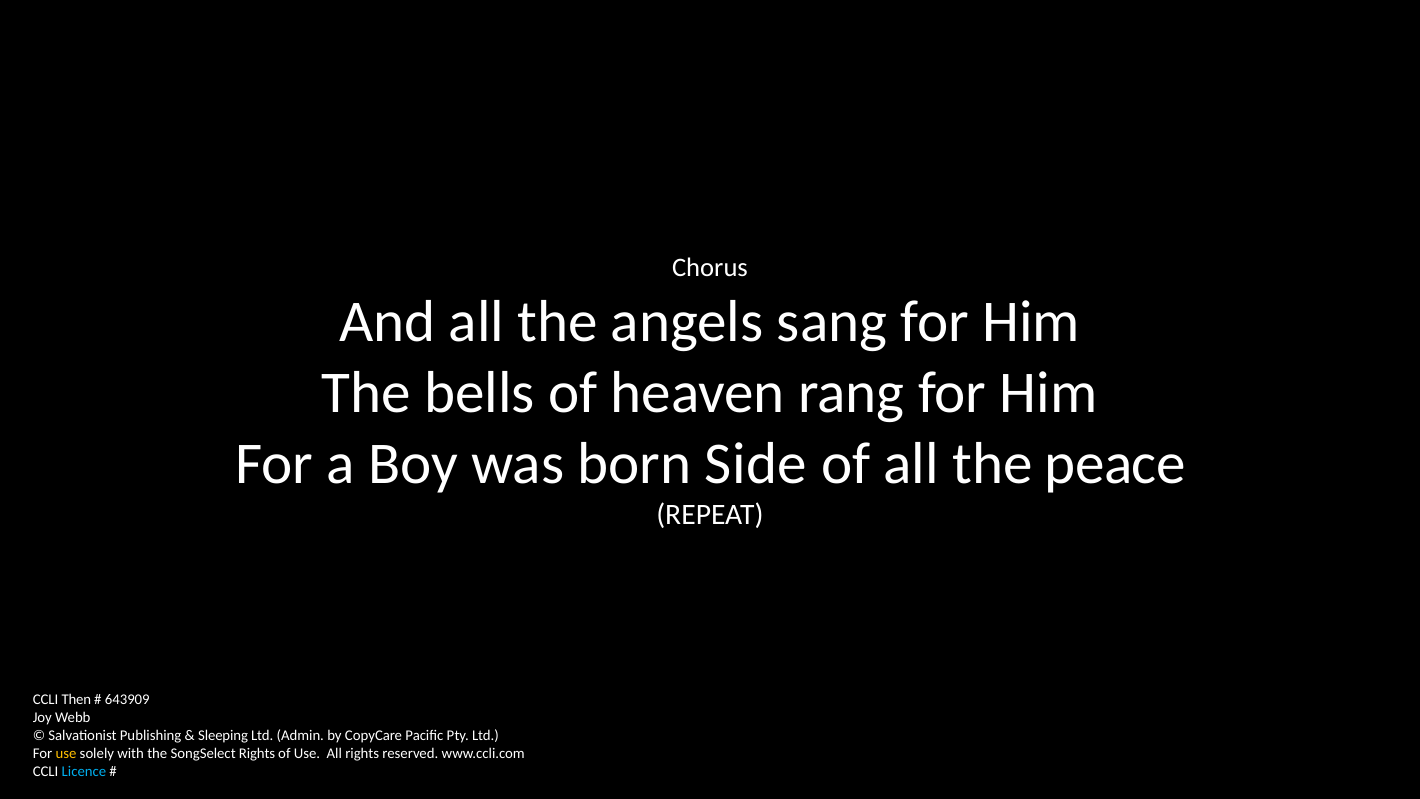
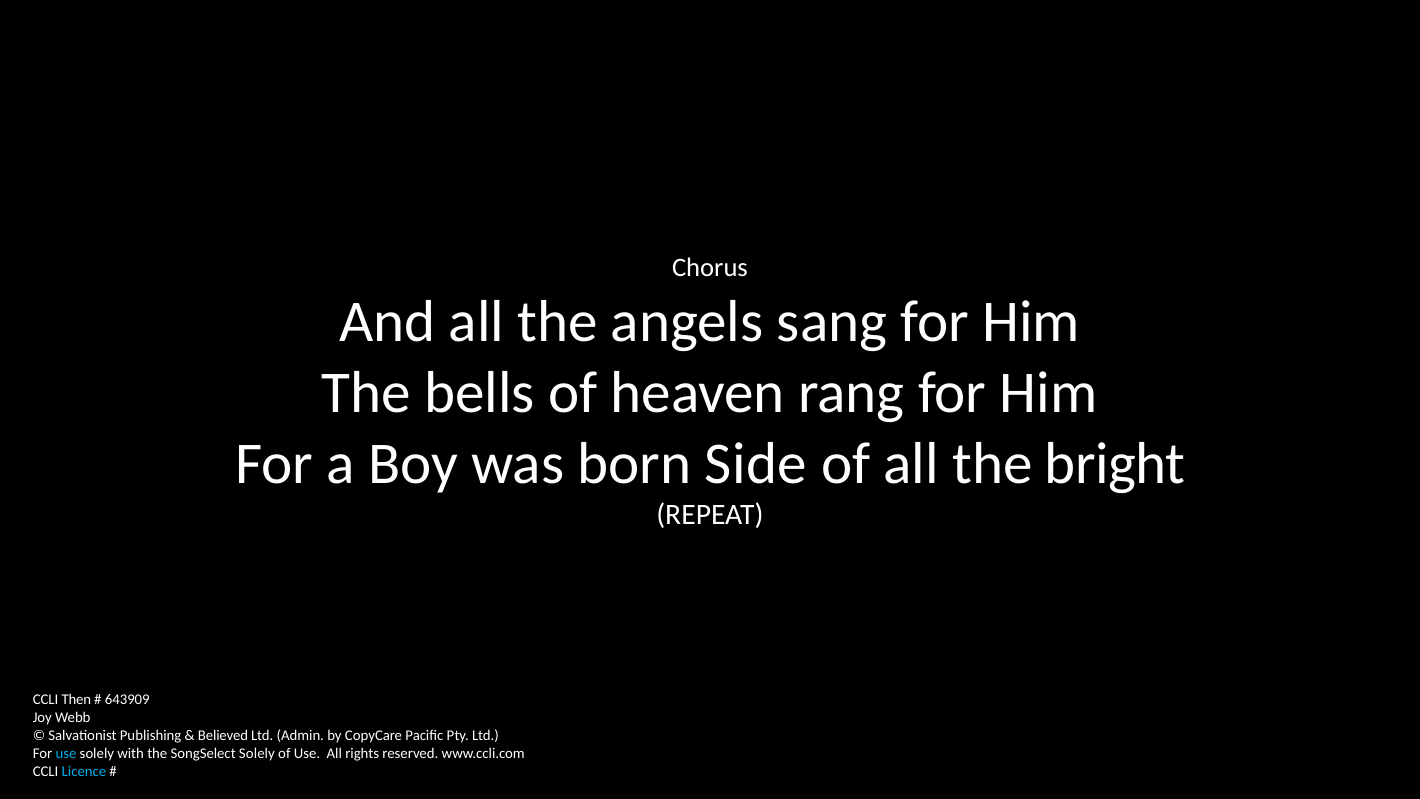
peace: peace -> bright
Sleeping: Sleeping -> Believed
use at (66, 753) colour: yellow -> light blue
SongSelect Rights: Rights -> Solely
